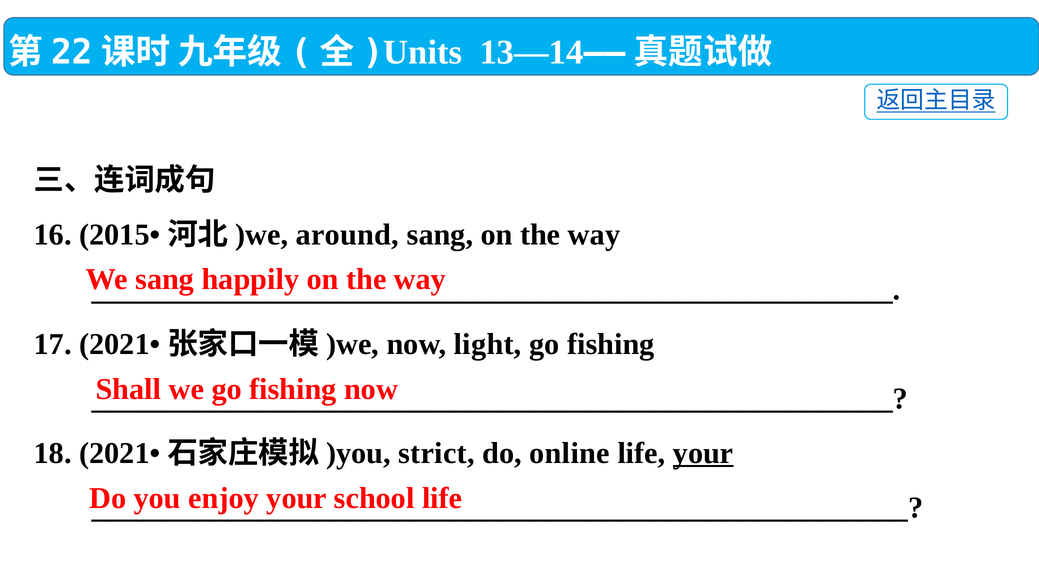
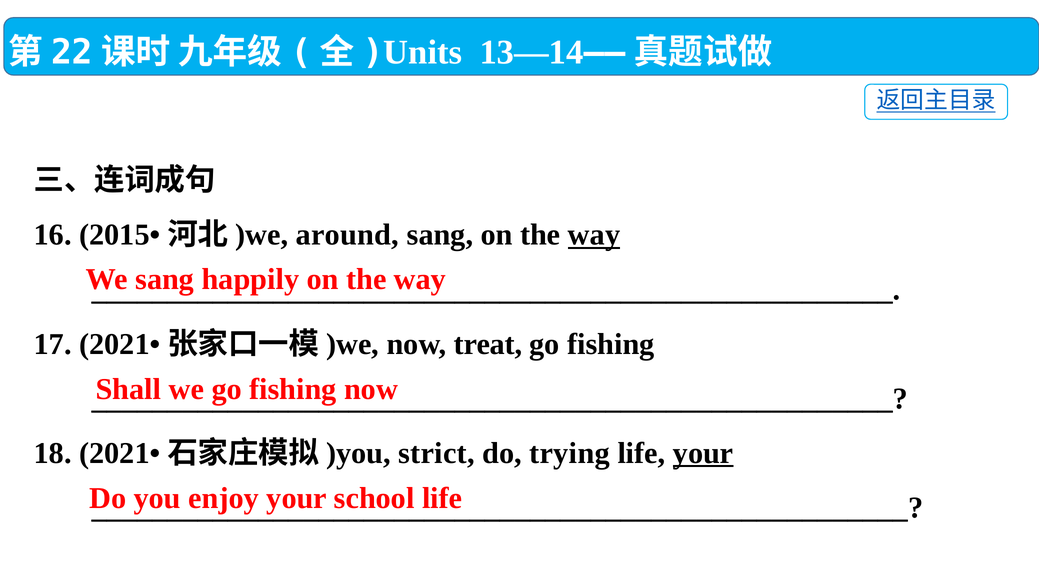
way at (594, 235) underline: none -> present
light: light -> treat
online: online -> trying
